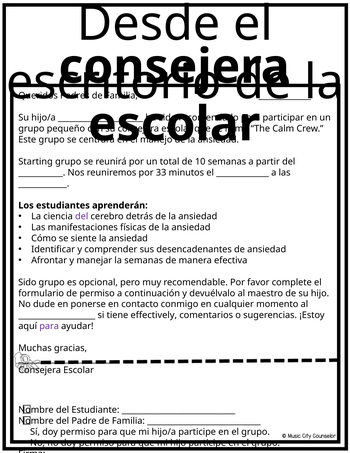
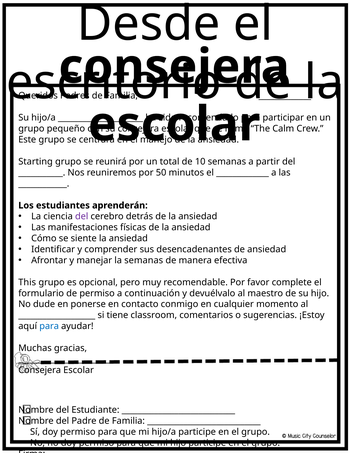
33: 33 -> 50
Sido at (27, 282): Sido -> This
effectively: effectively -> classroom
para at (49, 326) colour: purple -> blue
